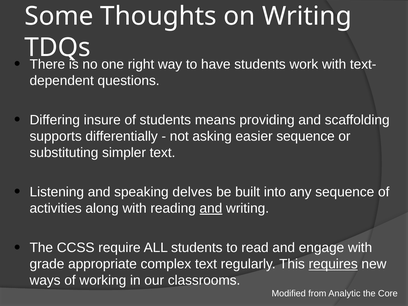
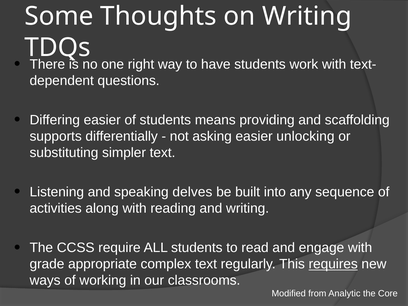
Differing insure: insure -> easier
easier sequence: sequence -> unlocking
and at (211, 208) underline: present -> none
